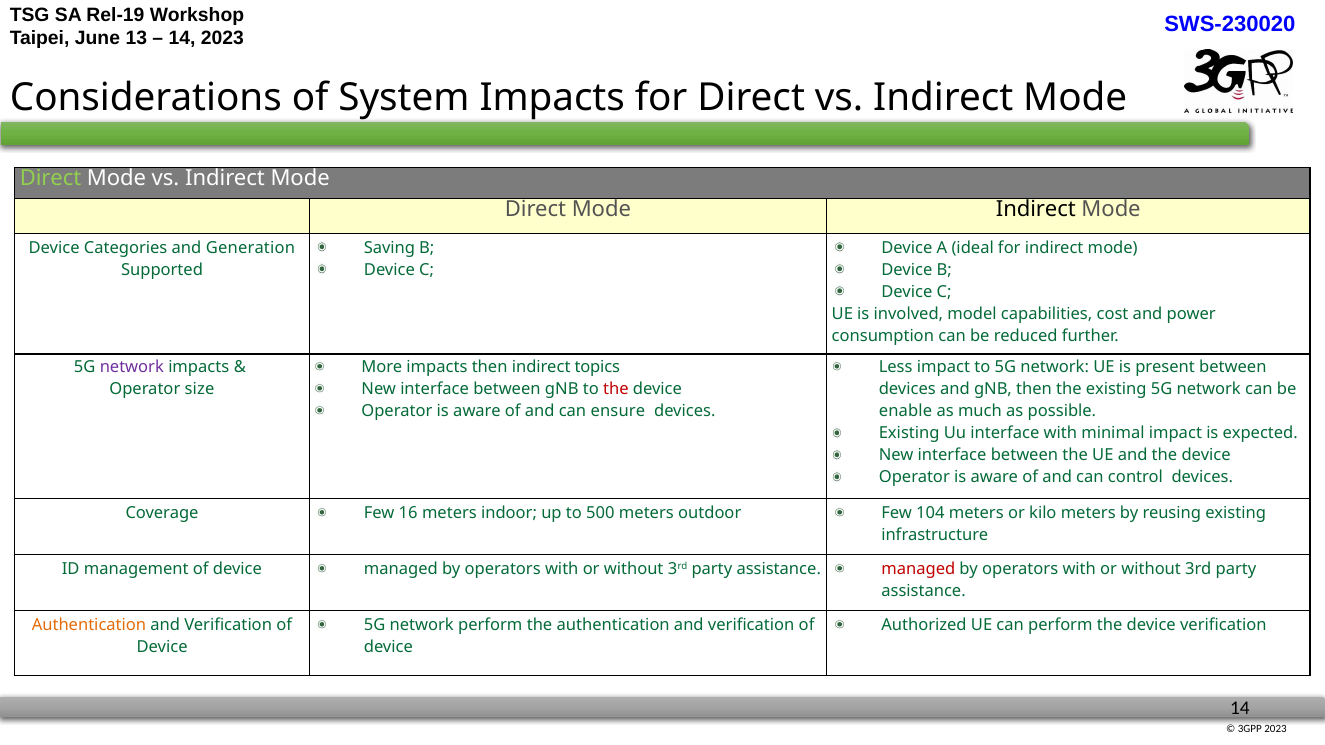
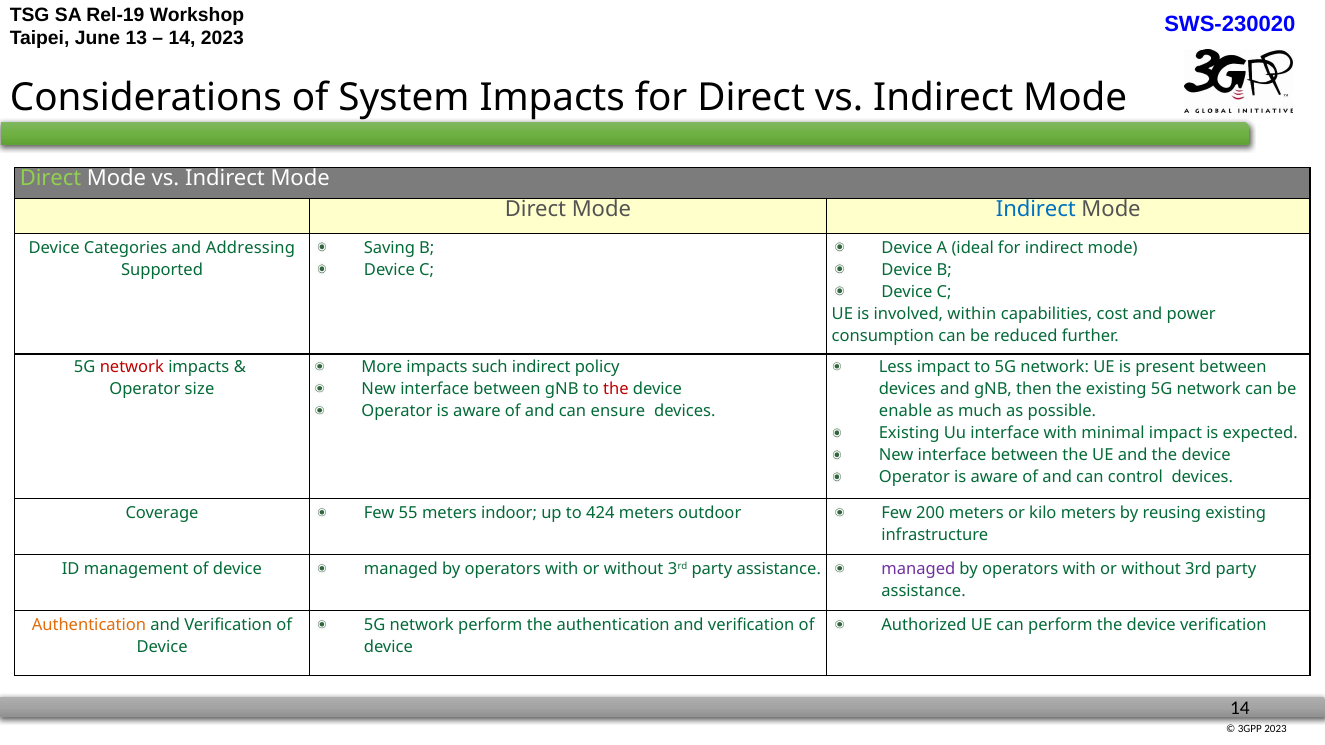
Indirect at (1036, 209) colour: black -> blue
Generation: Generation -> Addressing
model: model -> within
network at (132, 367) colour: purple -> red
impacts then: then -> such
topics: topics -> policy
16: 16 -> 55
500: 500 -> 424
104: 104 -> 200
managed at (918, 569) colour: red -> purple
